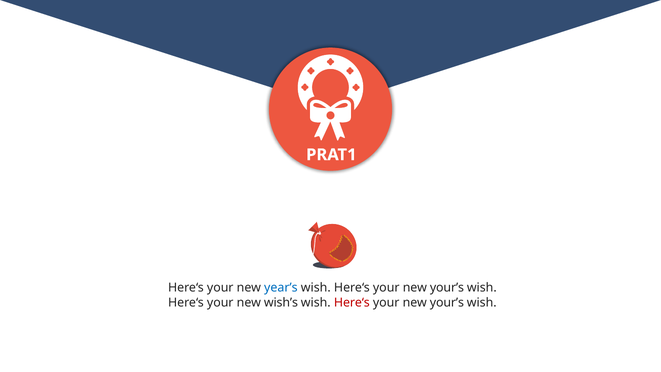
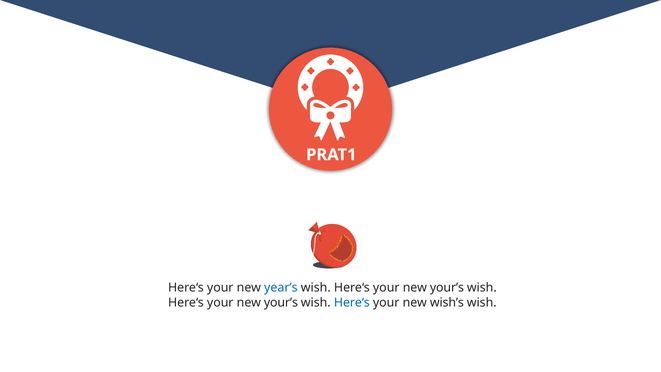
wish’s at (281, 302): wish’s -> your’s
Here‘s at (352, 302) colour: red -> blue
your’s at (447, 302): your’s -> wish’s
